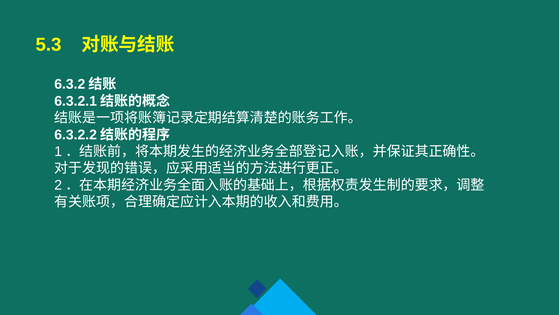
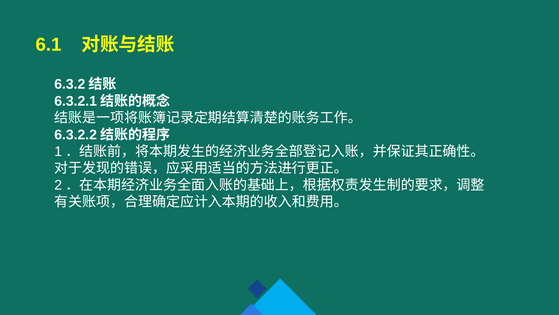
5.3: 5.3 -> 6.1
